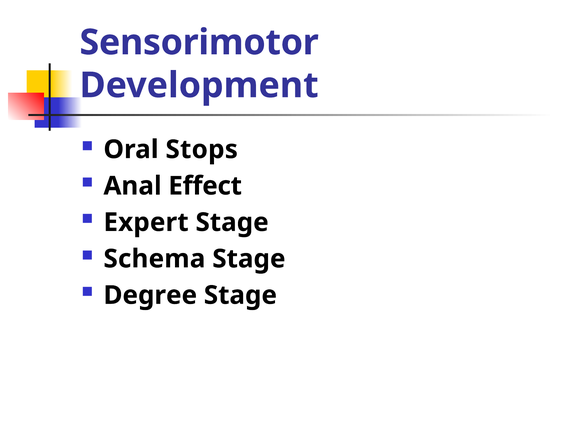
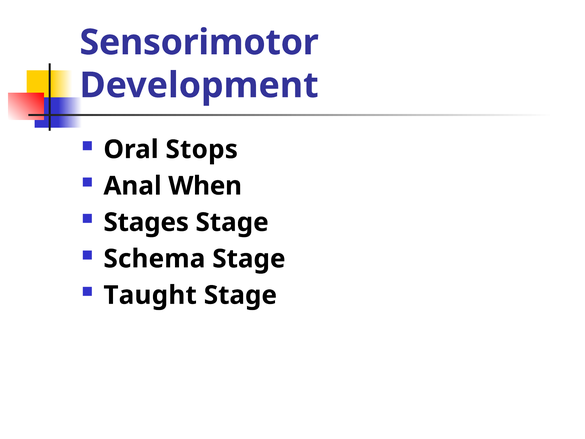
Effect: Effect -> When
Expert: Expert -> Stages
Degree: Degree -> Taught
